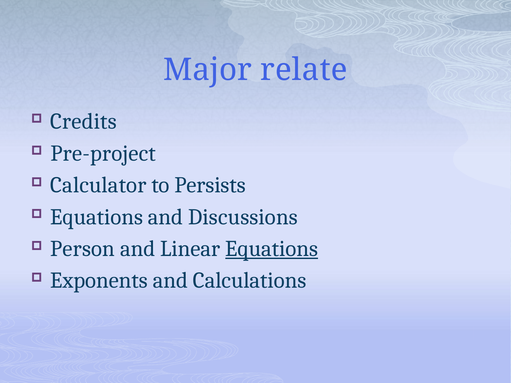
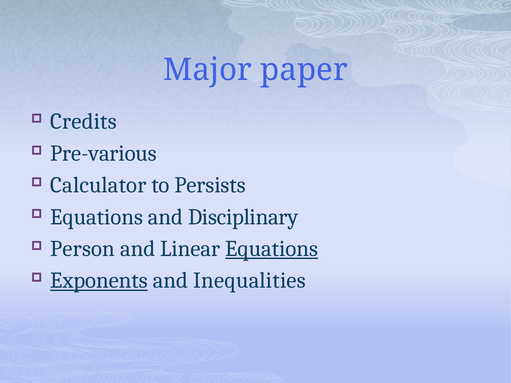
relate: relate -> paper
Pre-project: Pre-project -> Pre-various
Discussions: Discussions -> Disciplinary
Exponents underline: none -> present
Calculations: Calculations -> Inequalities
